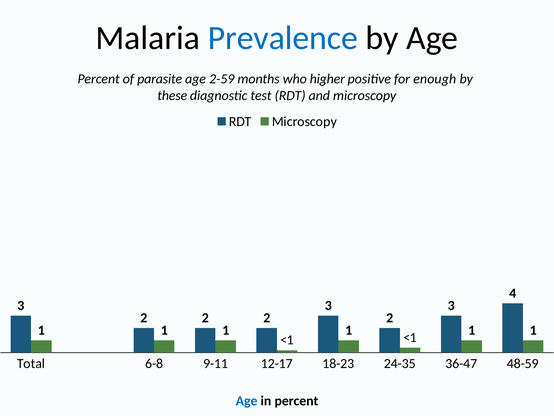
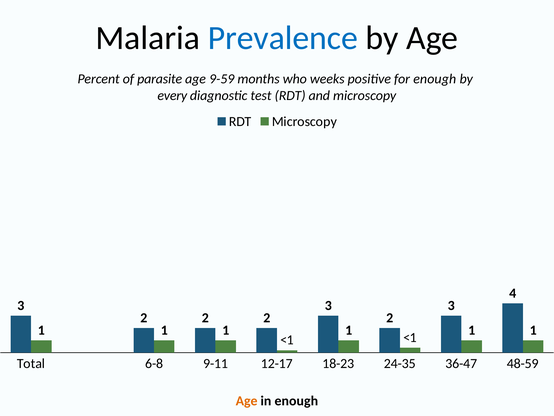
2-59: 2-59 -> 9-59
higher: higher -> weeks
these: these -> every
Age at (247, 400) colour: blue -> orange
in percent: percent -> enough
